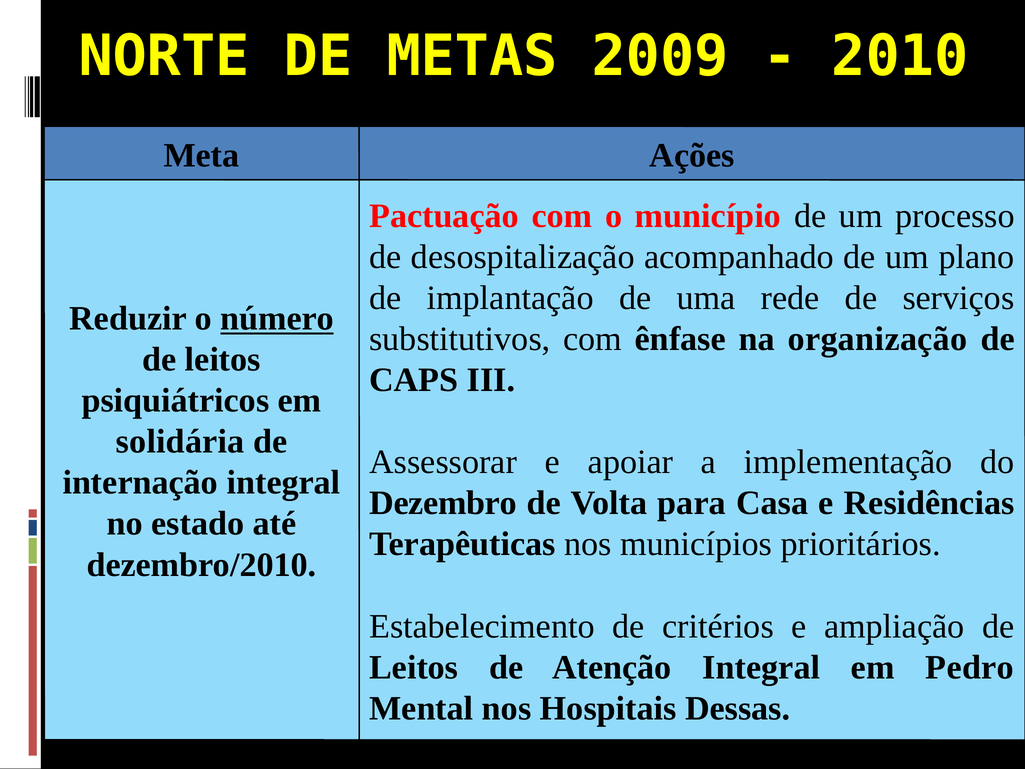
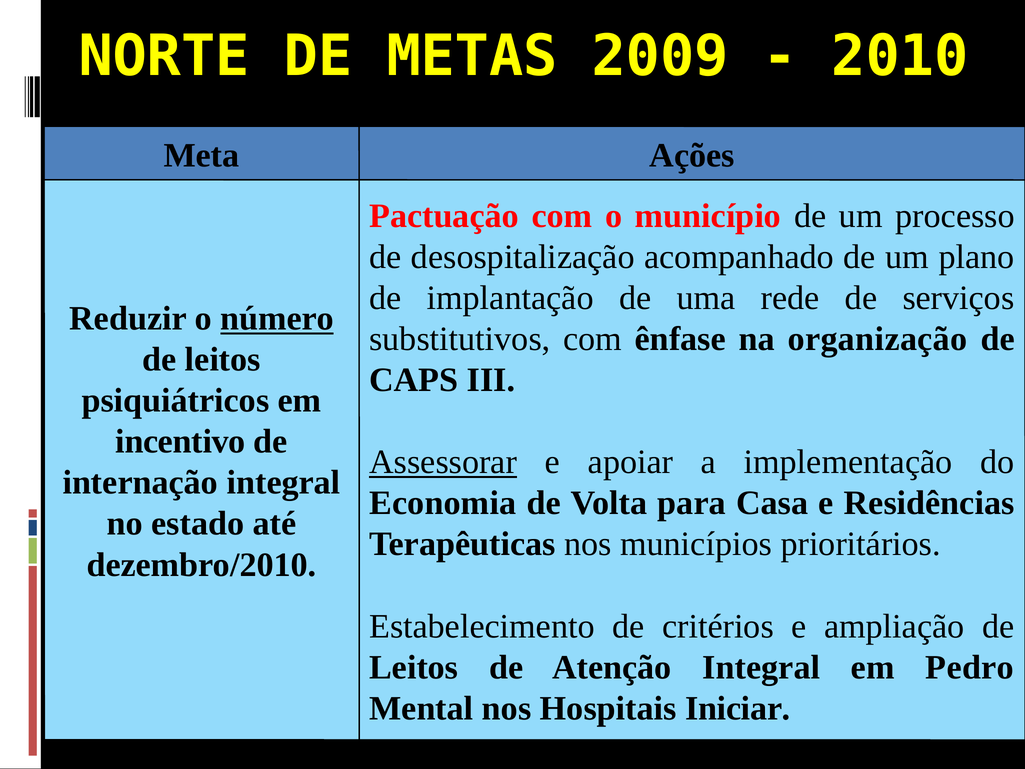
solidária: solidária -> incentivo
Assessorar underline: none -> present
Dezembro: Dezembro -> Economia
Dessas: Dessas -> Iniciar
